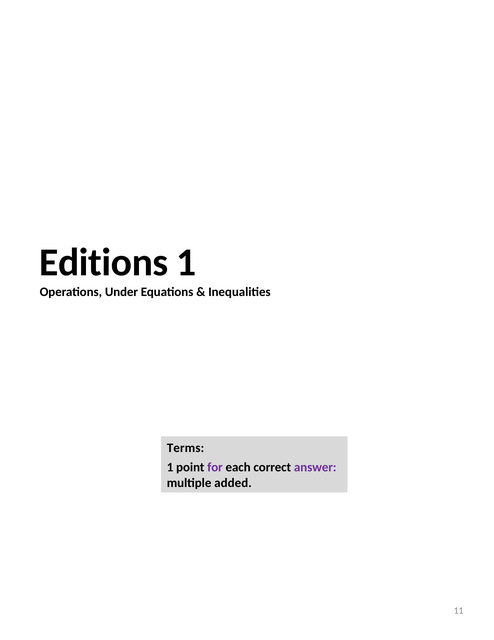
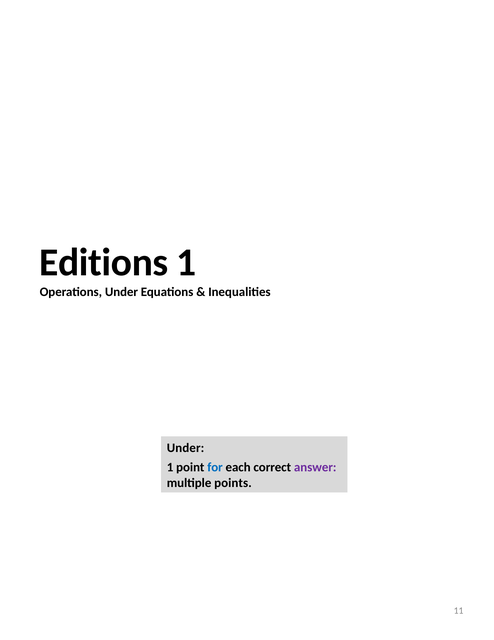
Terms at (186, 447): Terms -> Under
for colour: purple -> blue
added: added -> points
